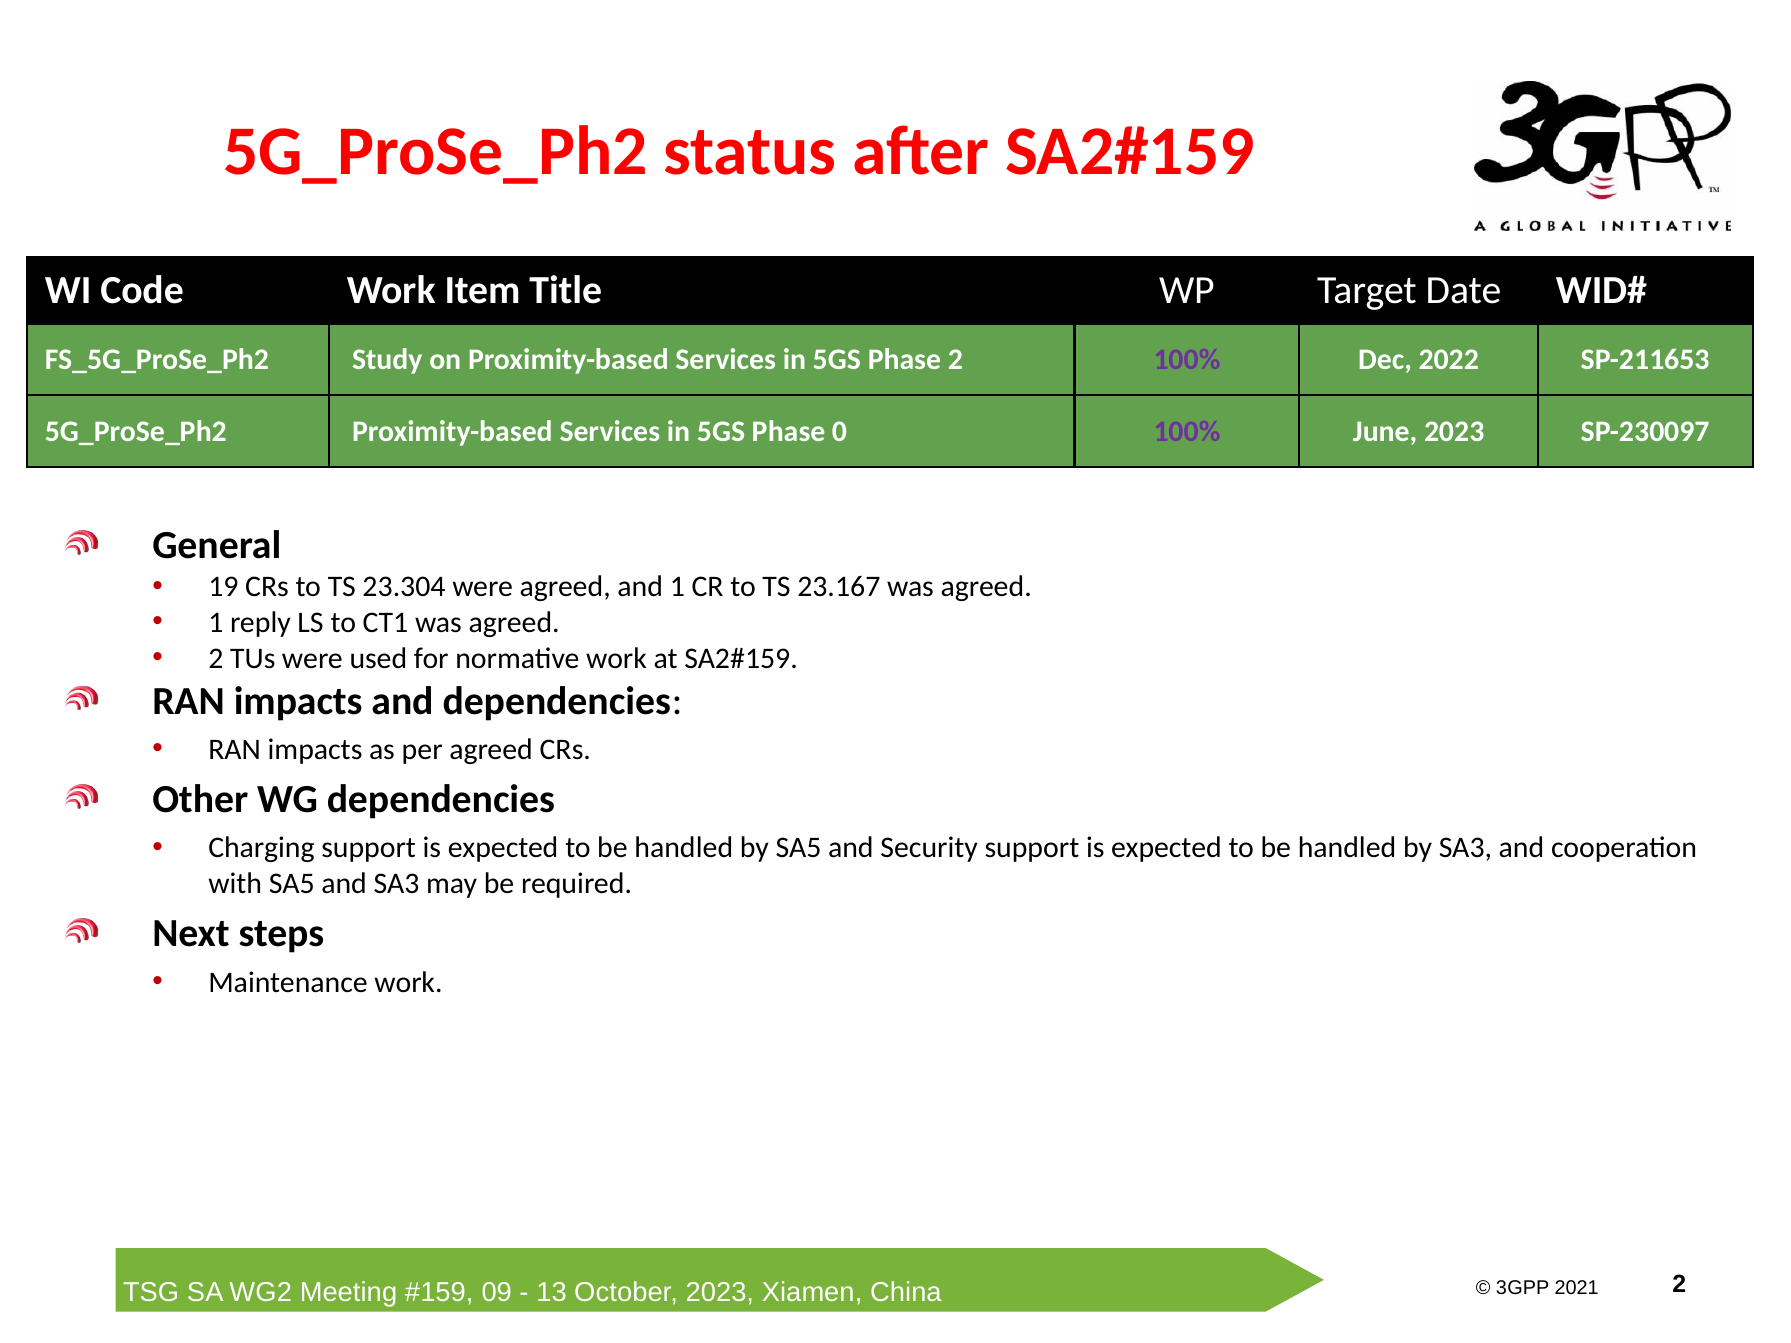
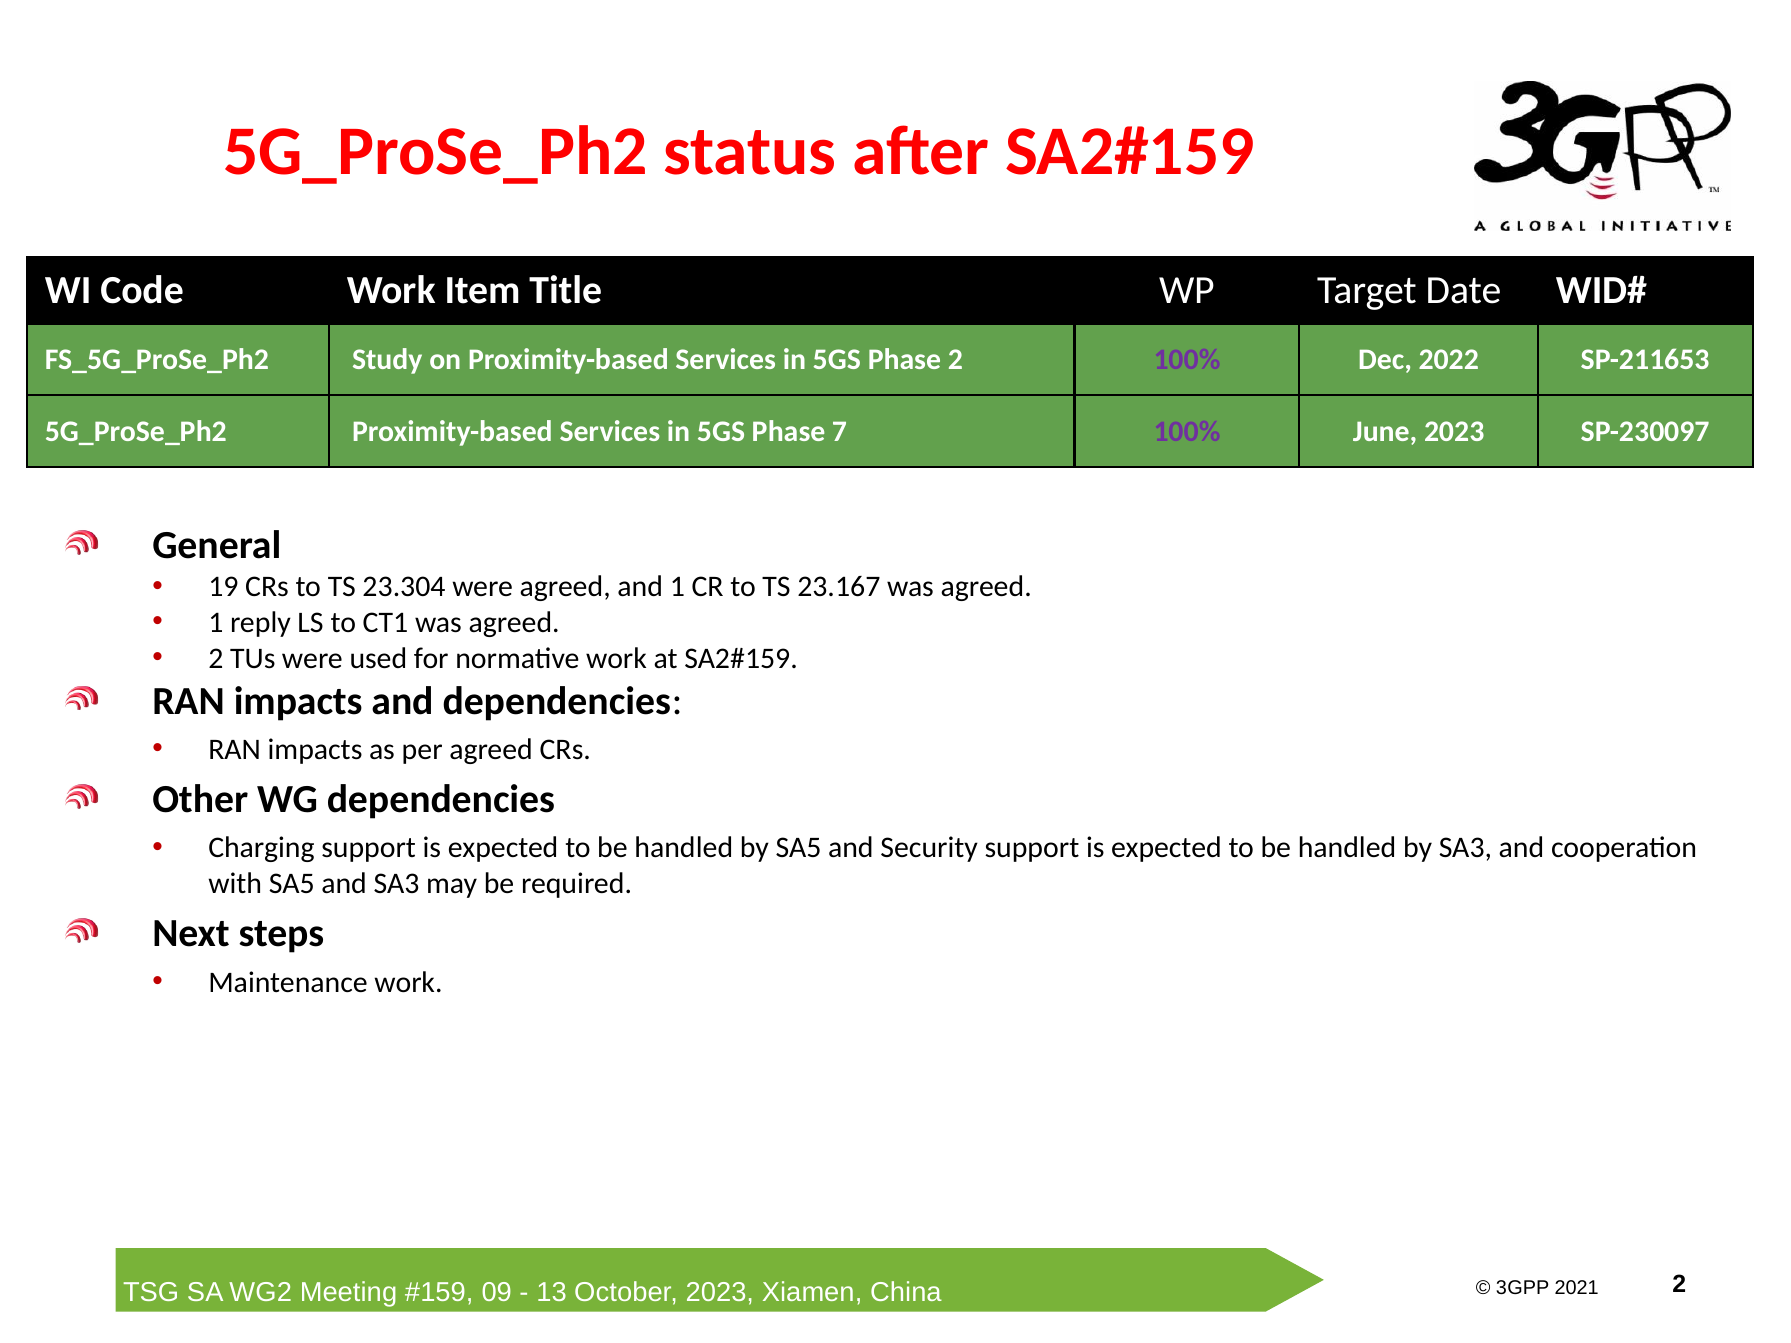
0: 0 -> 7
